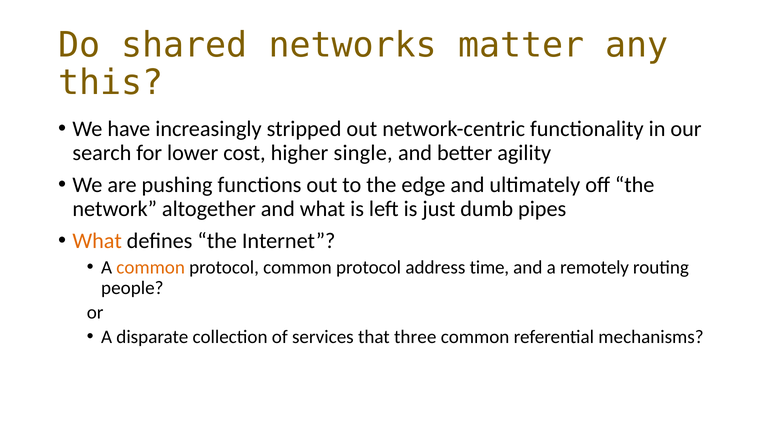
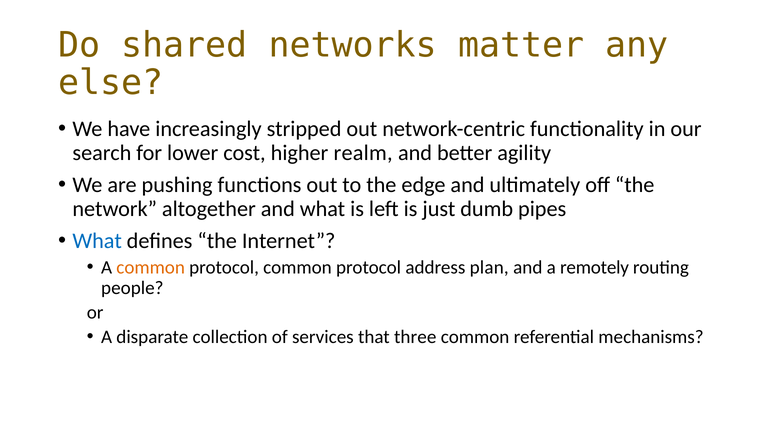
this: this -> else
single: single -> realm
What at (97, 241) colour: orange -> blue
time: time -> plan
